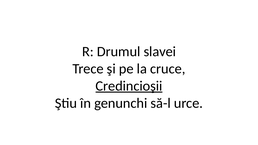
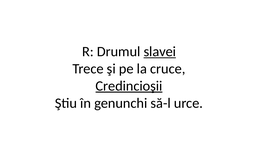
slavei underline: none -> present
